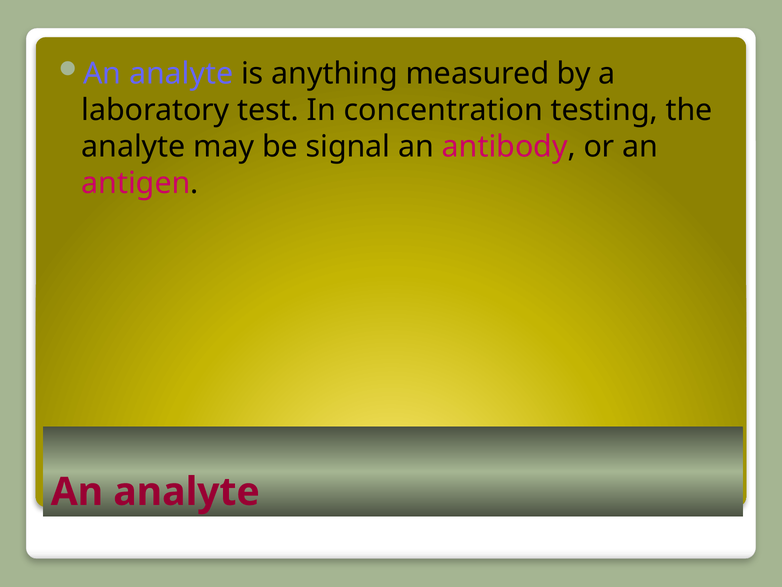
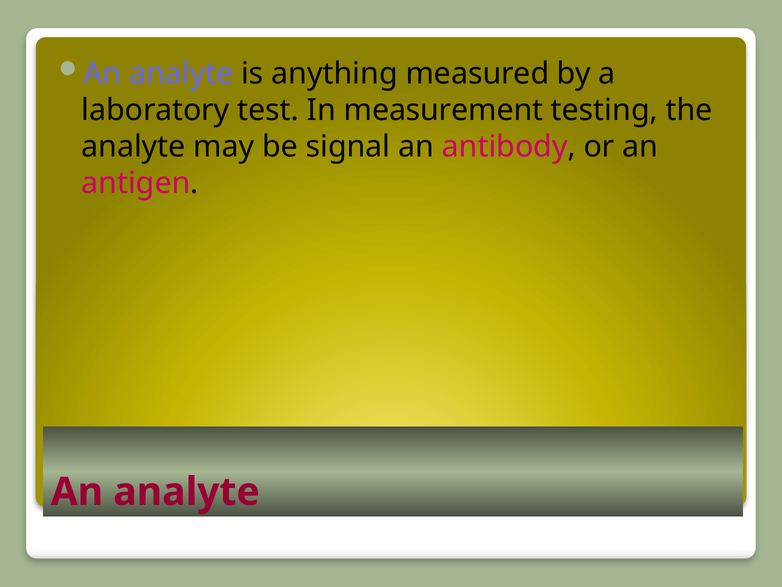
concentration: concentration -> measurement
